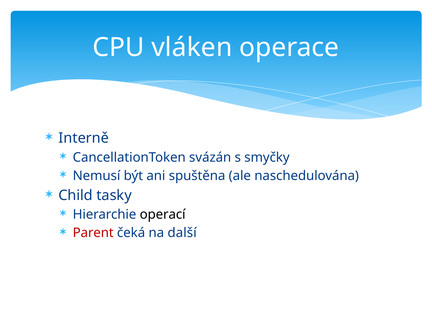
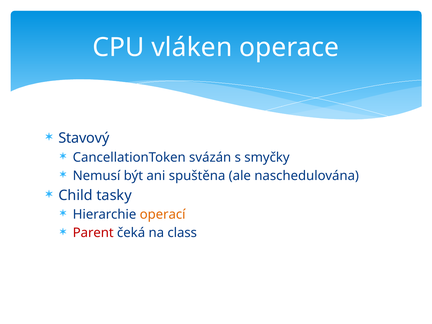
Interně: Interně -> Stavový
operací colour: black -> orange
další: další -> class
